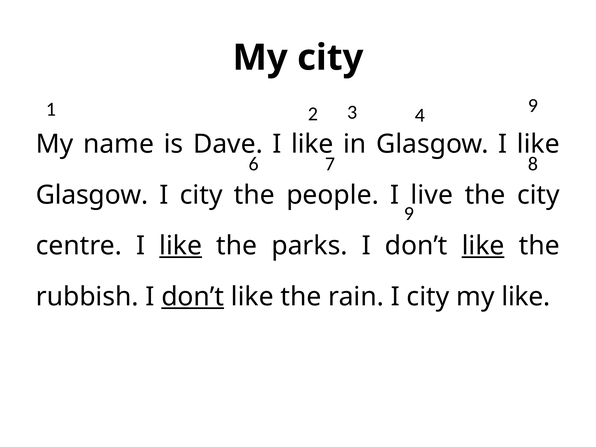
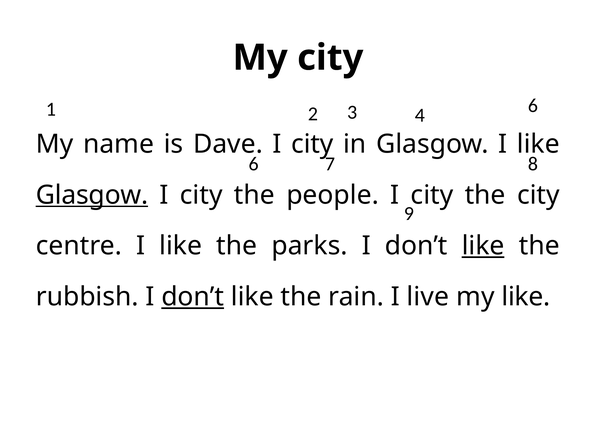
4 9: 9 -> 6
like at (312, 144): like -> city
Glasgow at (92, 195) underline: none -> present
people I live: live -> city
like at (181, 246) underline: present -> none
rain I city: city -> live
